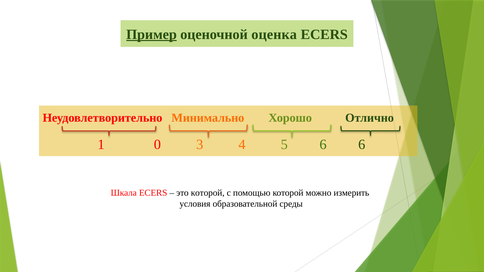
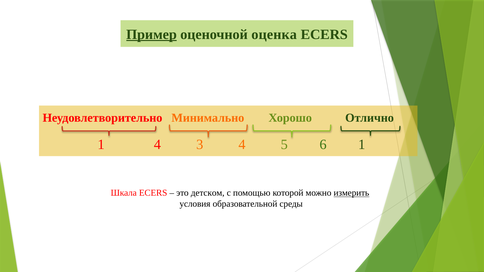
1 0: 0 -> 4
6 at (362, 145): 6 -> 1
это которой: которой -> детском
измерить underline: none -> present
